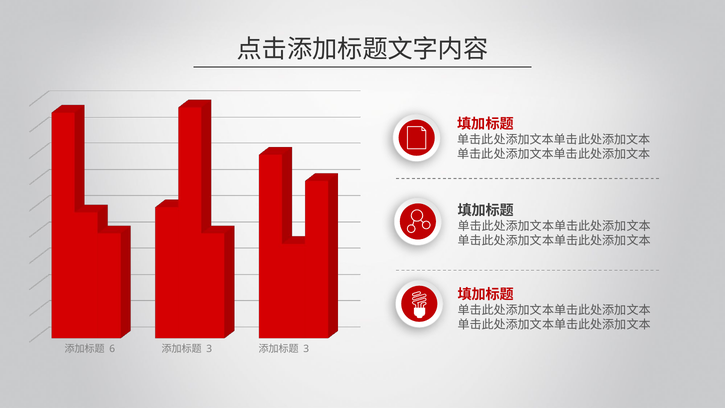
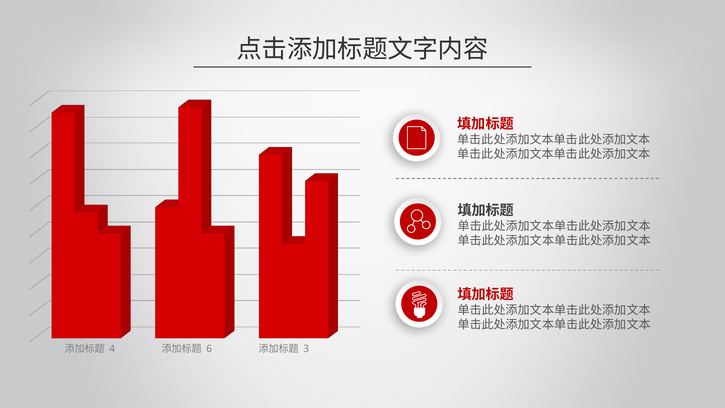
6: 6 -> 4
3 at (209, 349): 3 -> 6
